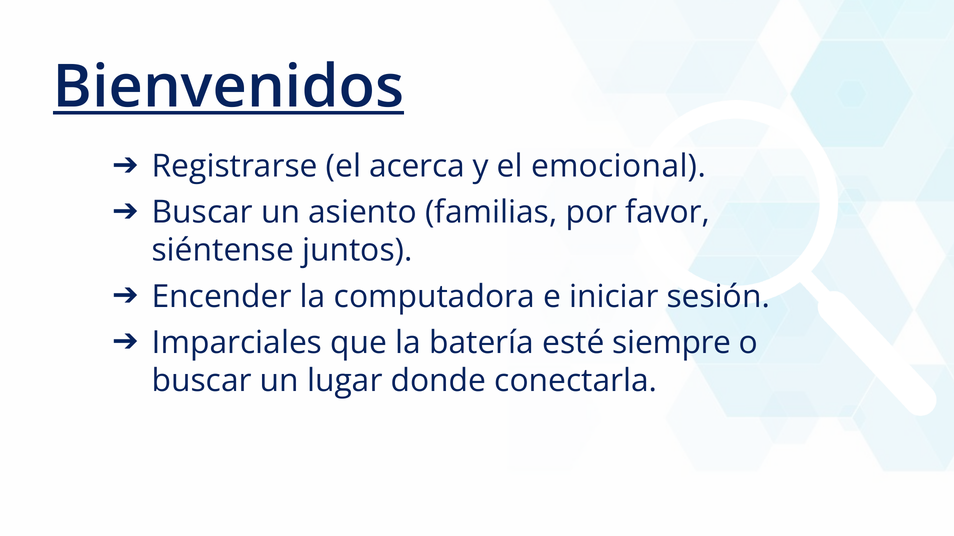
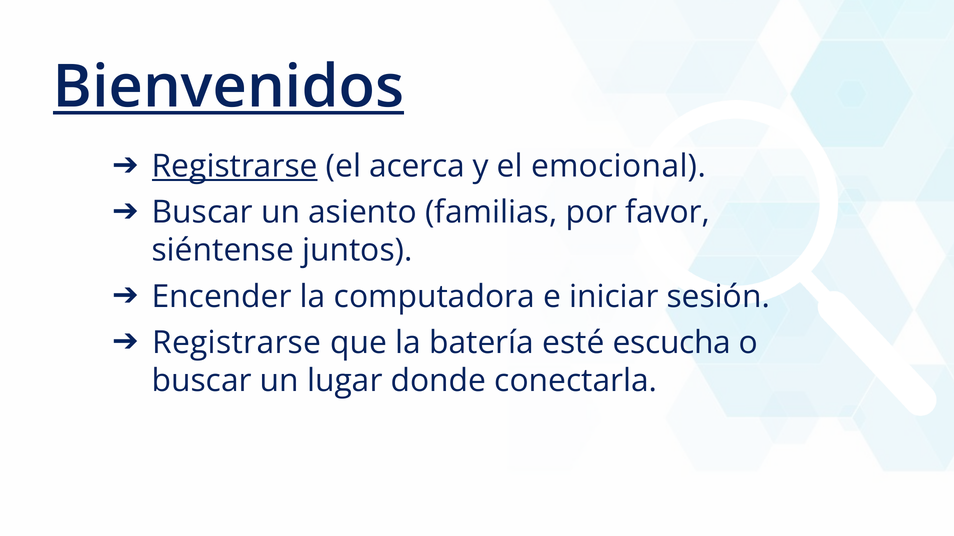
Registrarse at (235, 167) underline: none -> present
Imparciales at (237, 343): Imparciales -> Registrarse
siempre: siempre -> escucha
